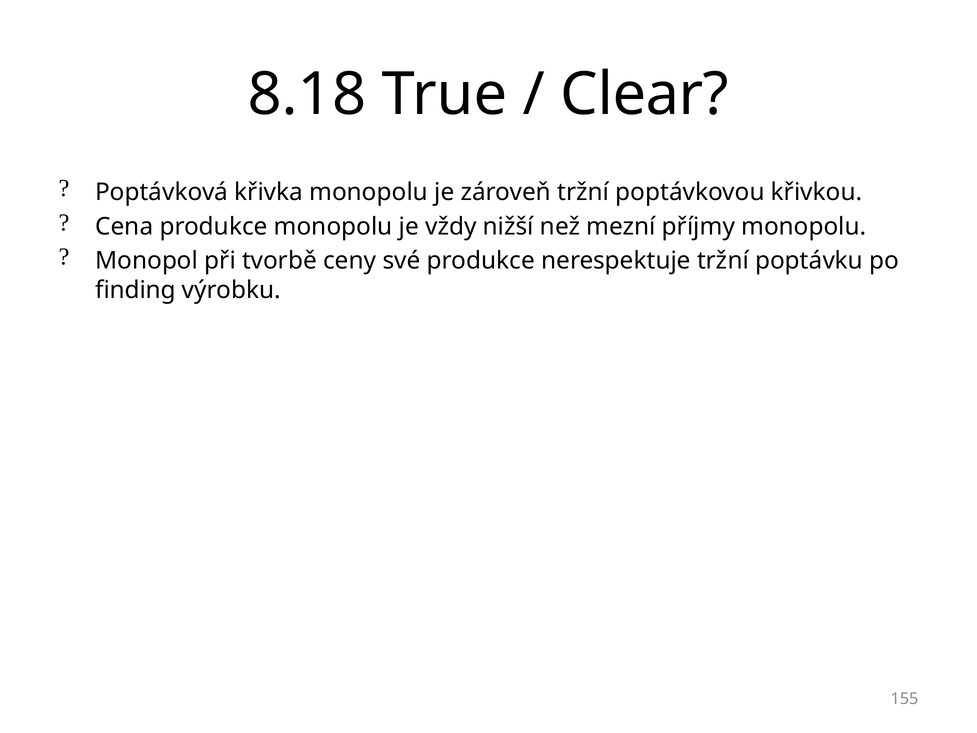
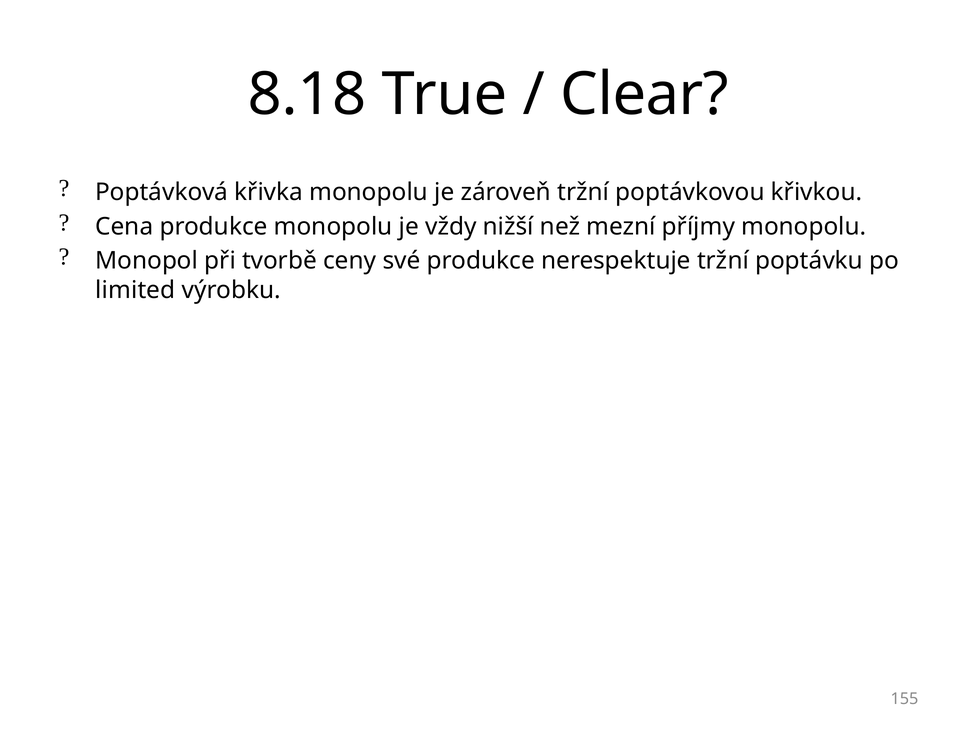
finding: finding -> limited
